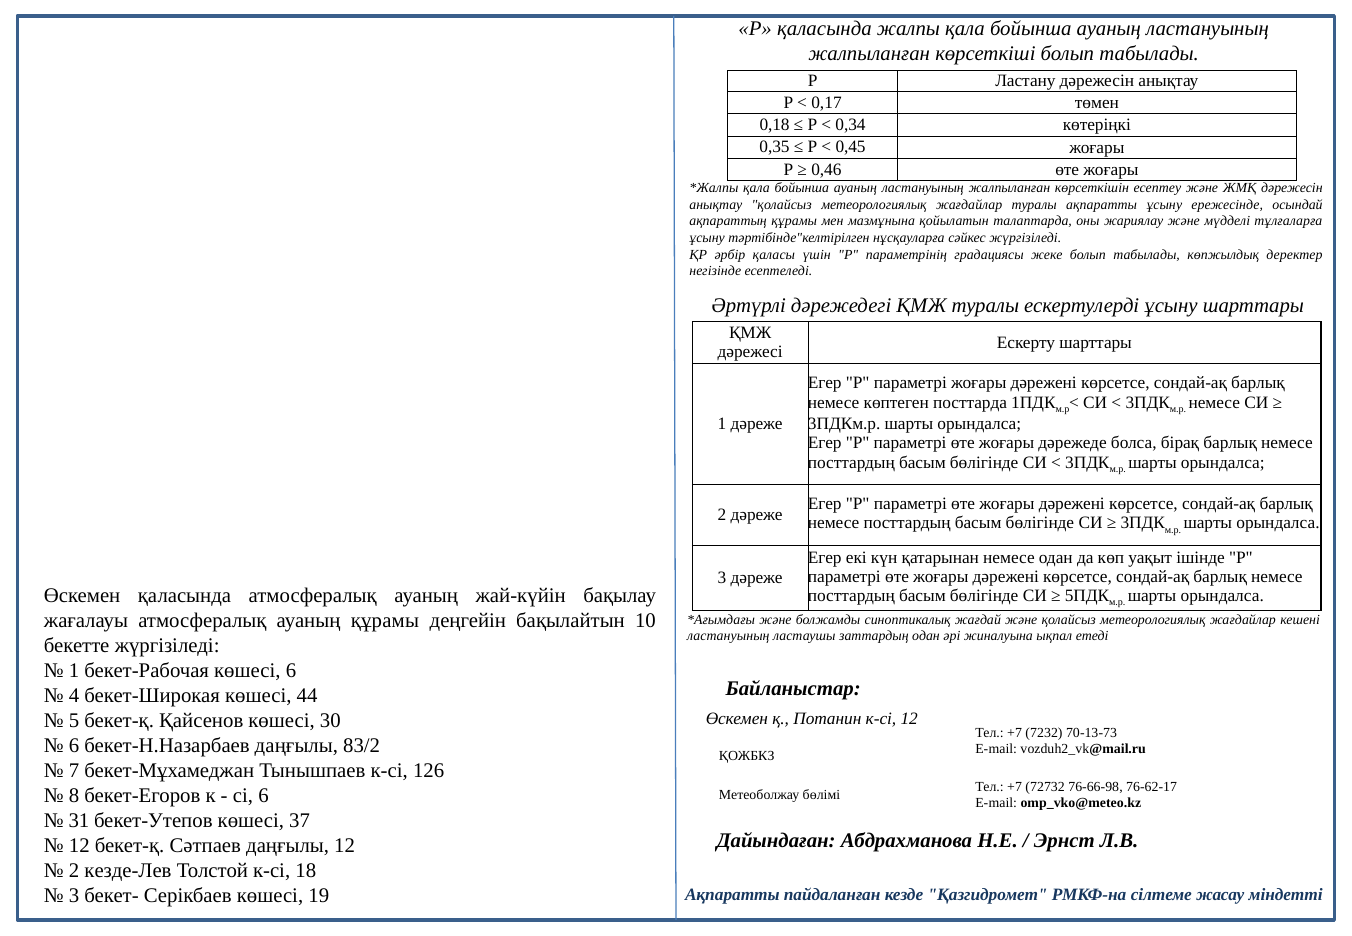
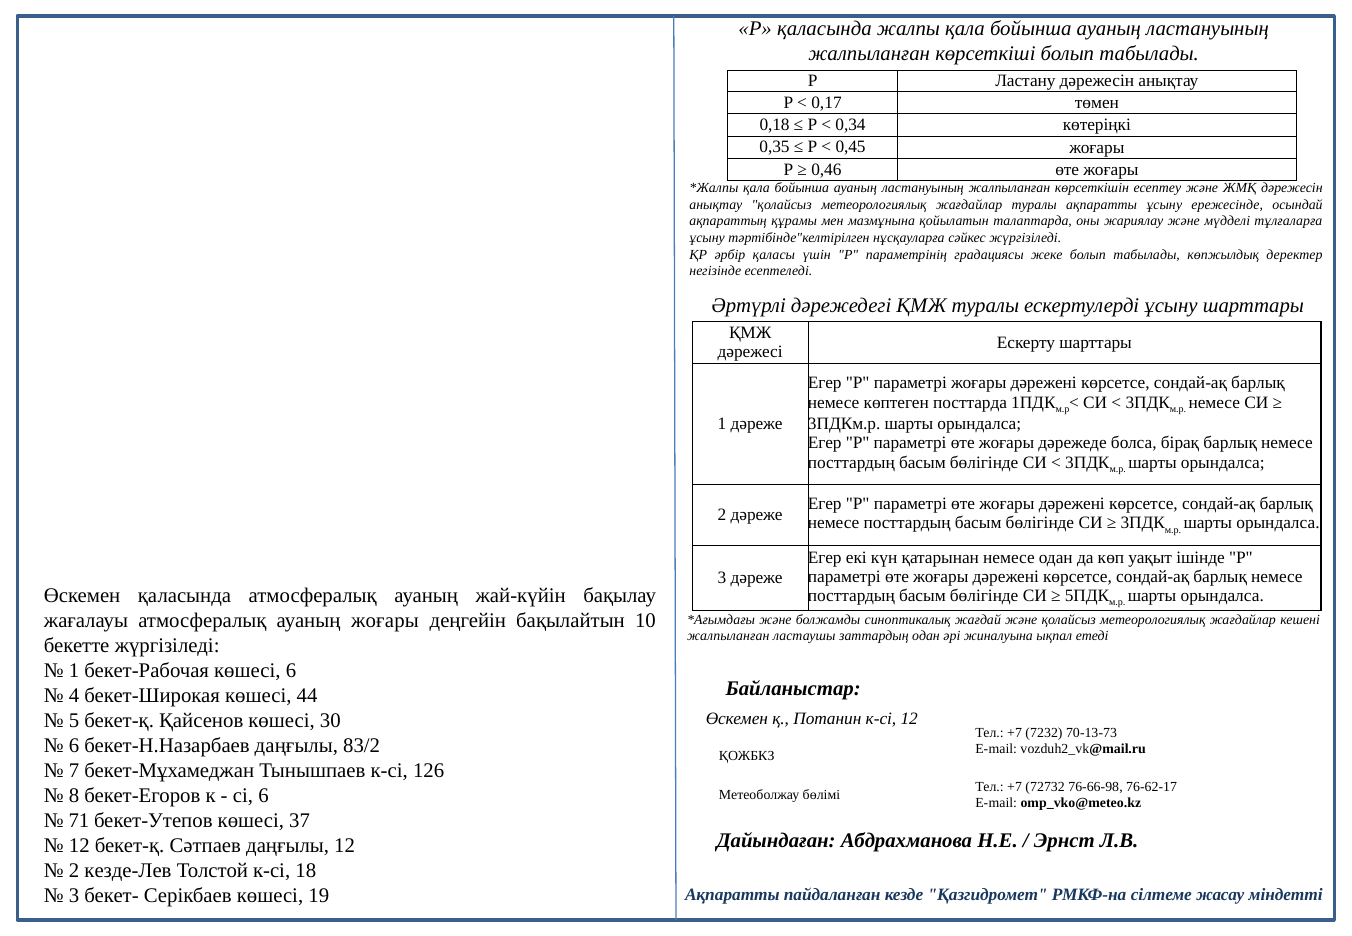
ауаның құрамы: құрамы -> жоғары
ластануының at (728, 636): ластануының -> жалпыланған
31: 31 -> 71
